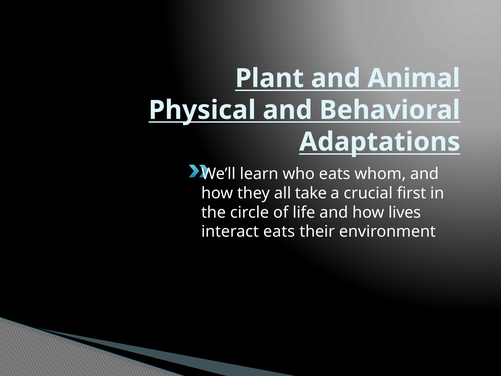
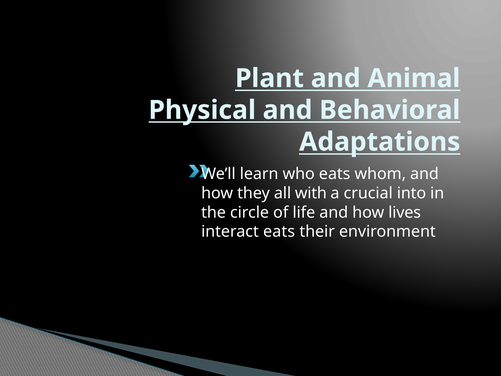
take: take -> with
first: first -> into
